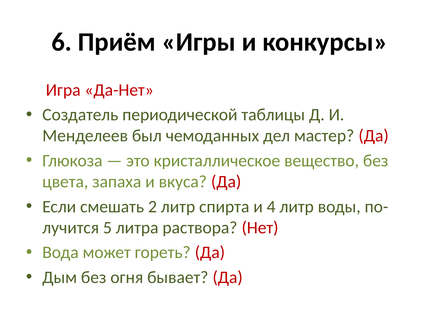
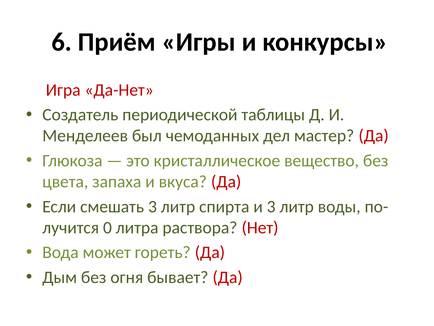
смешать 2: 2 -> 3
и 4: 4 -> 3
5: 5 -> 0
